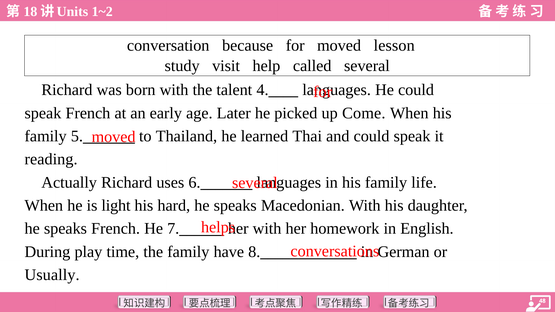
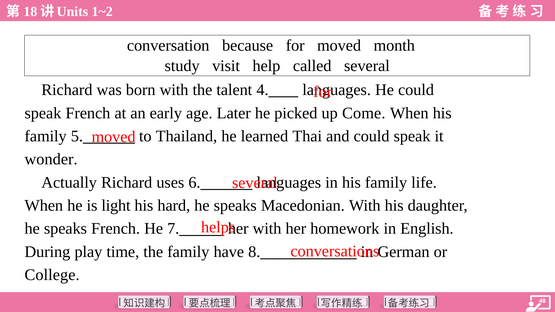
lesson: lesson -> month
reading: reading -> wonder
Usually: Usually -> College
